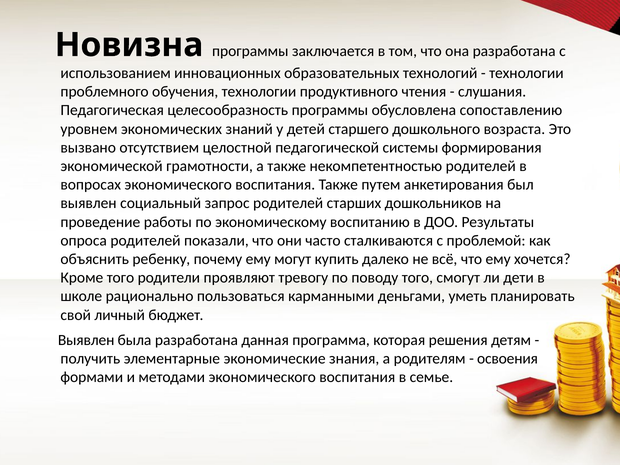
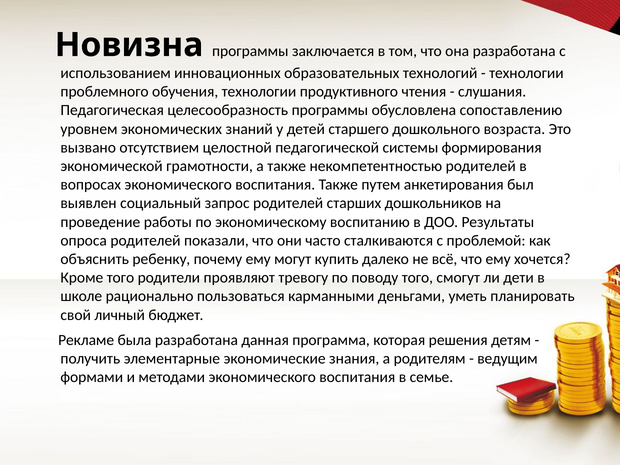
Выявлен at (86, 340): Выявлен -> Рекламе
освоения: освоения -> ведущим
